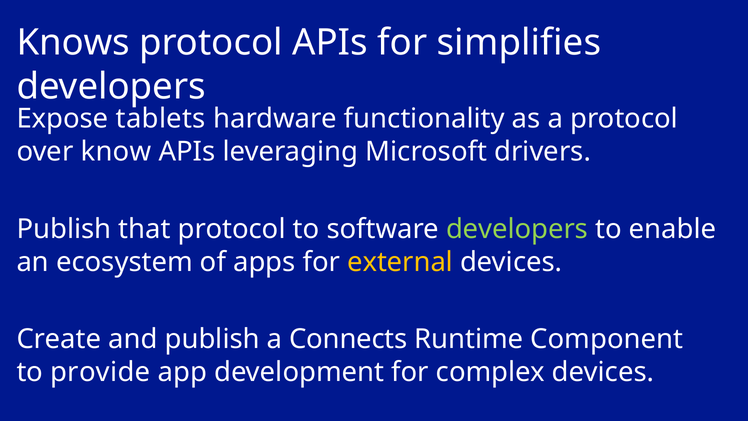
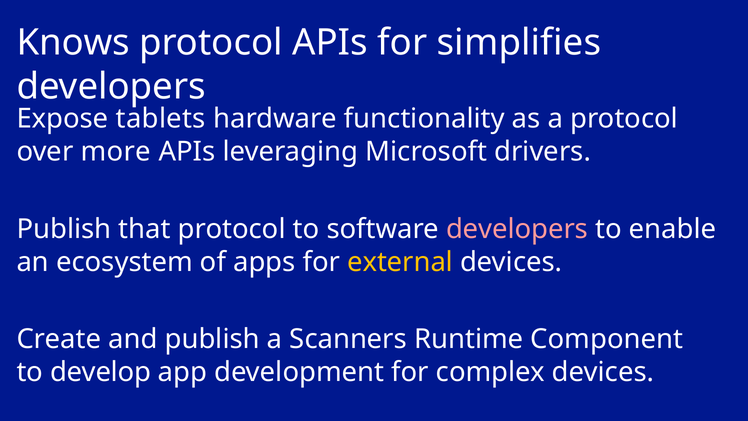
know: know -> more
developers at (517, 229) colour: light green -> pink
Connects: Connects -> Scanners
provide: provide -> develop
